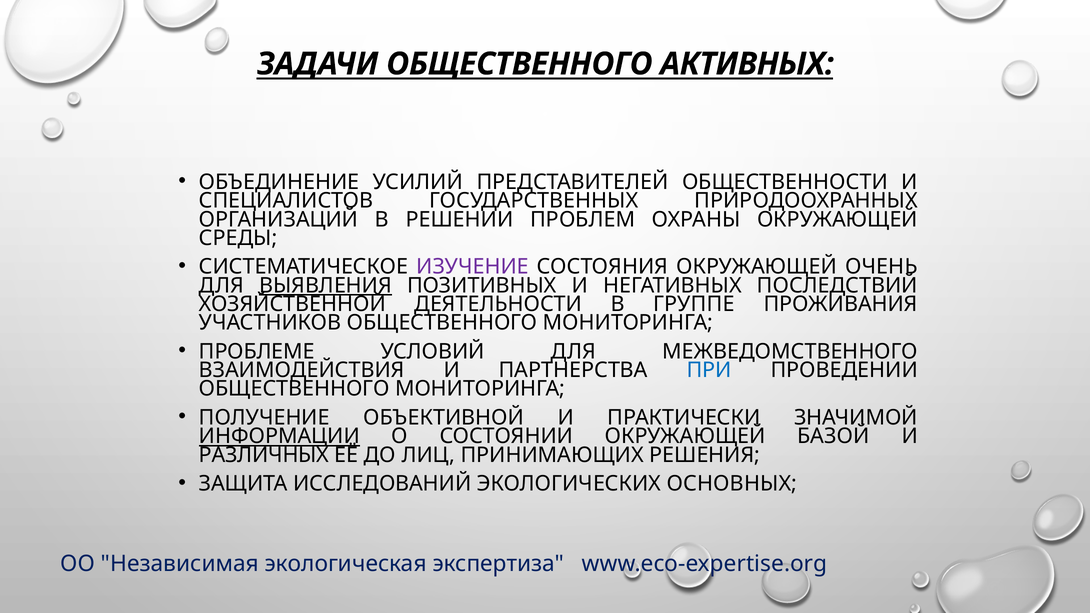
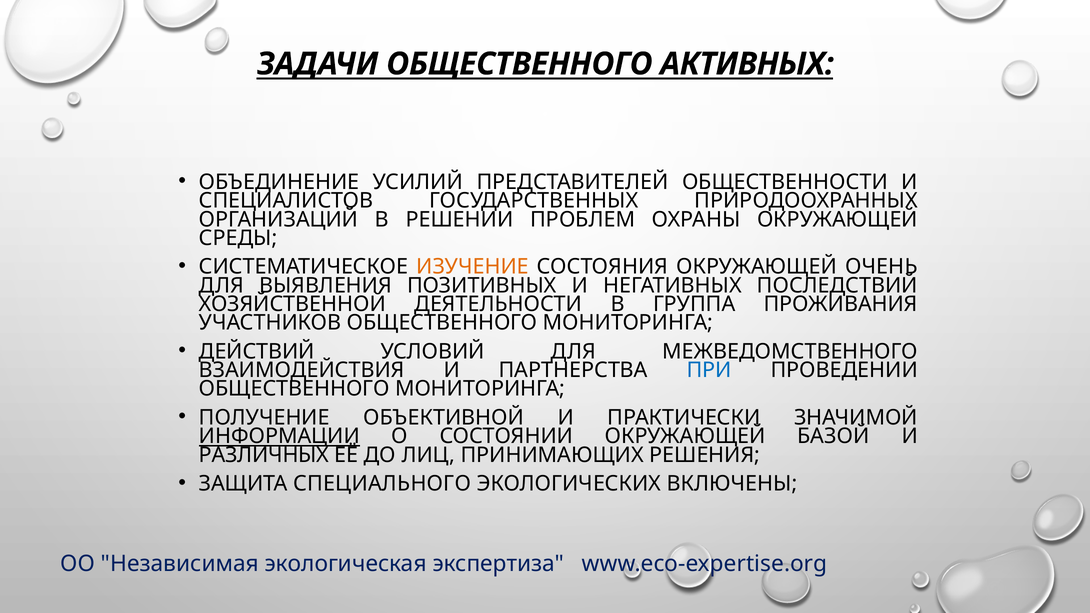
ИЗУЧЕНИЕ colour: purple -> orange
ВЫЯВЛЕНИЯ underline: present -> none
ГРУППЕ: ГРУППЕ -> ГРУППА
ПРОБЛЕМЕ: ПРОБЛЕМЕ -> ДЕЙСТВИЙ
ИССЛЕДОВАНИЙ: ИССЛЕДОВАНИЙ -> СПЕЦИАЛЬНОГО
ОСНОВНЫХ: ОСНОВНЫХ -> ВКЛЮЧЕНЫ
